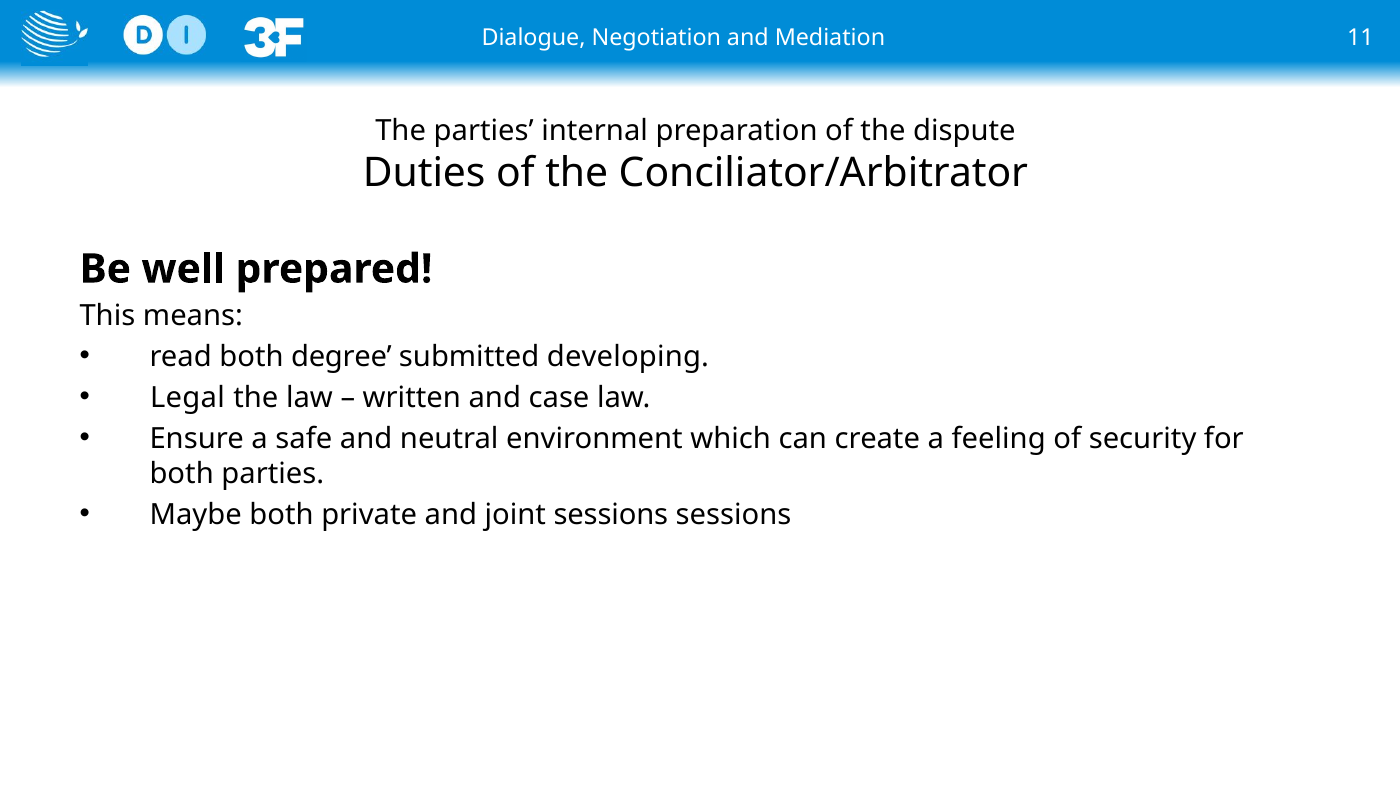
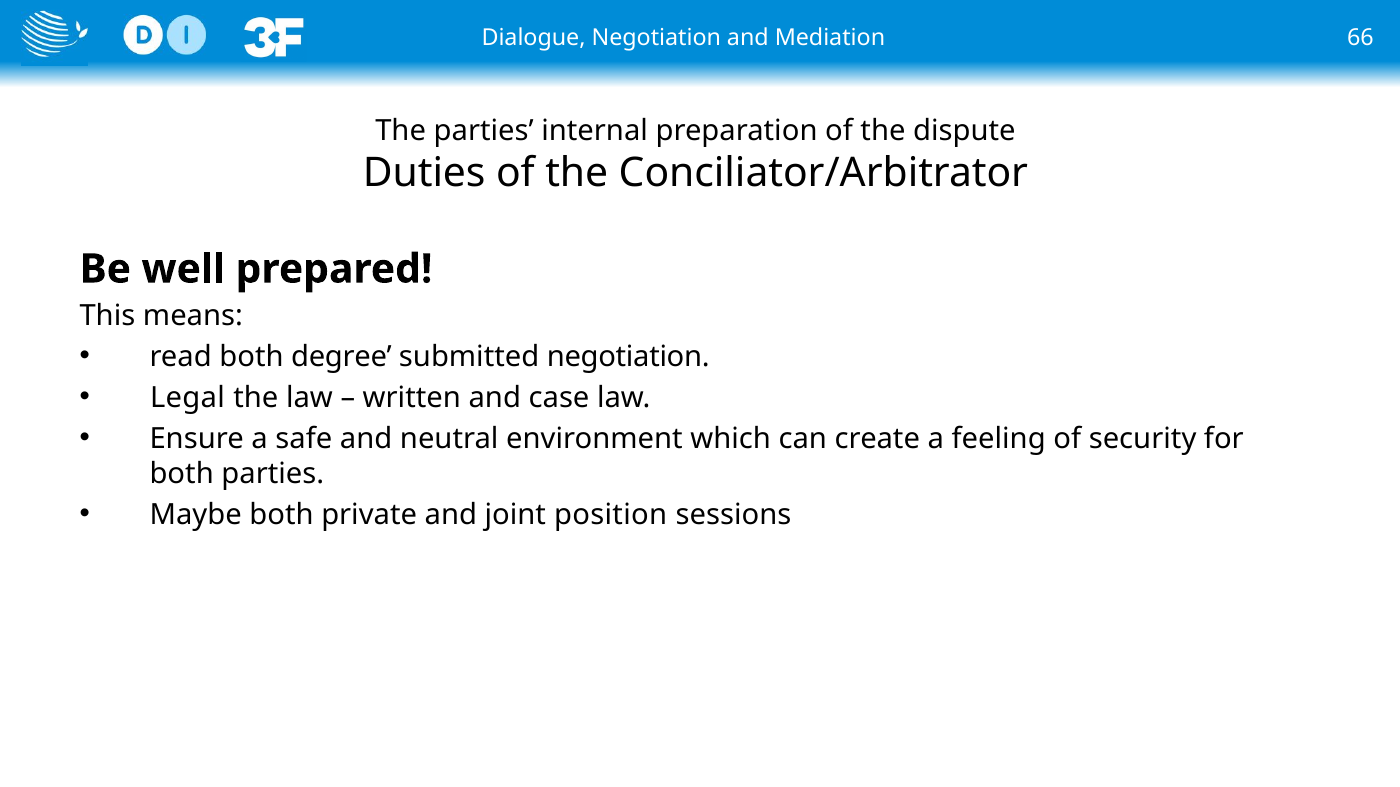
11: 11 -> 66
submitted developing: developing -> negotiation
joint sessions: sessions -> position
